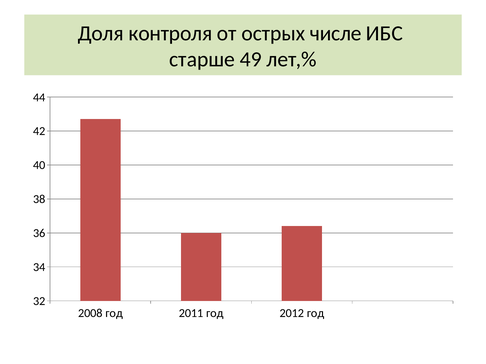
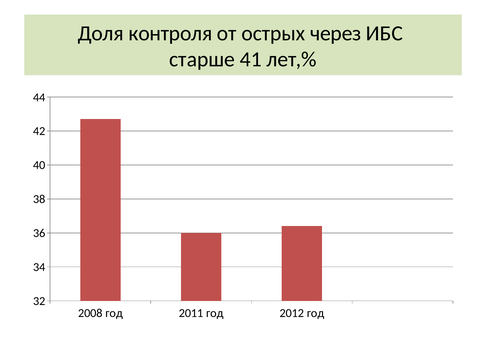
числе: числе -> через
49: 49 -> 41
